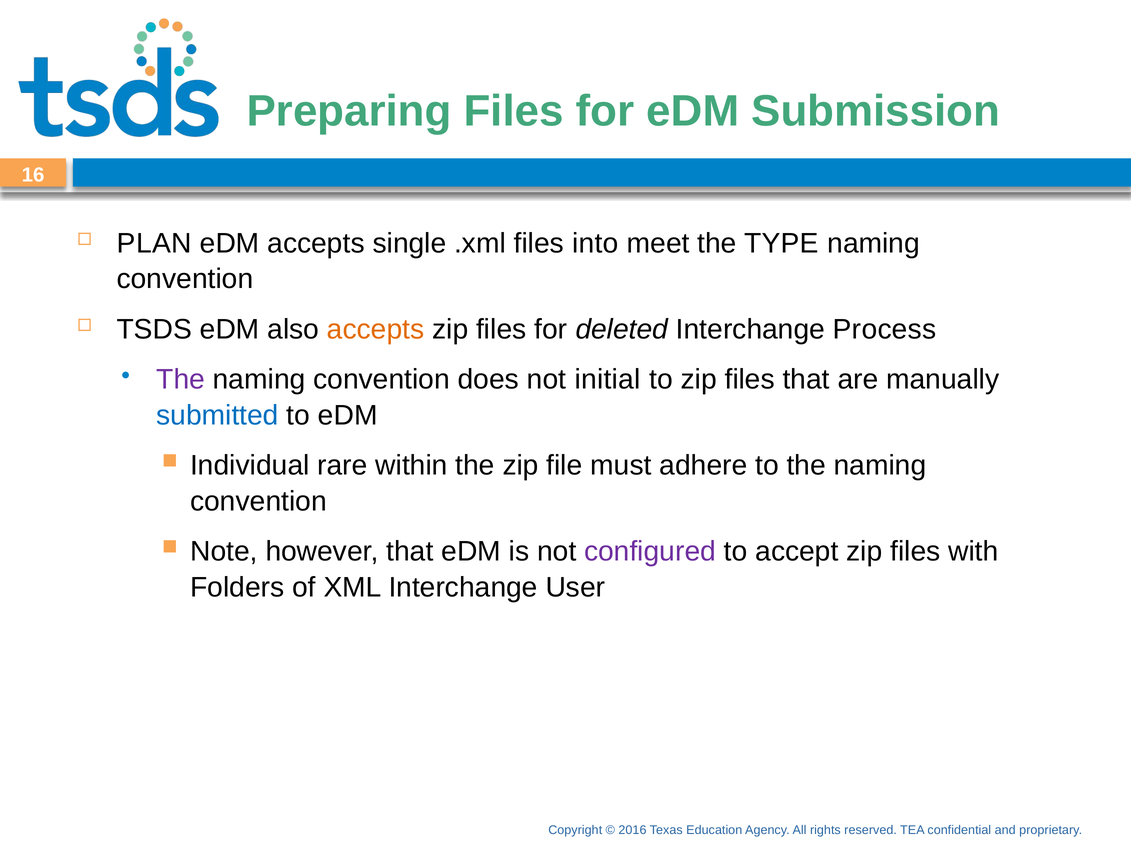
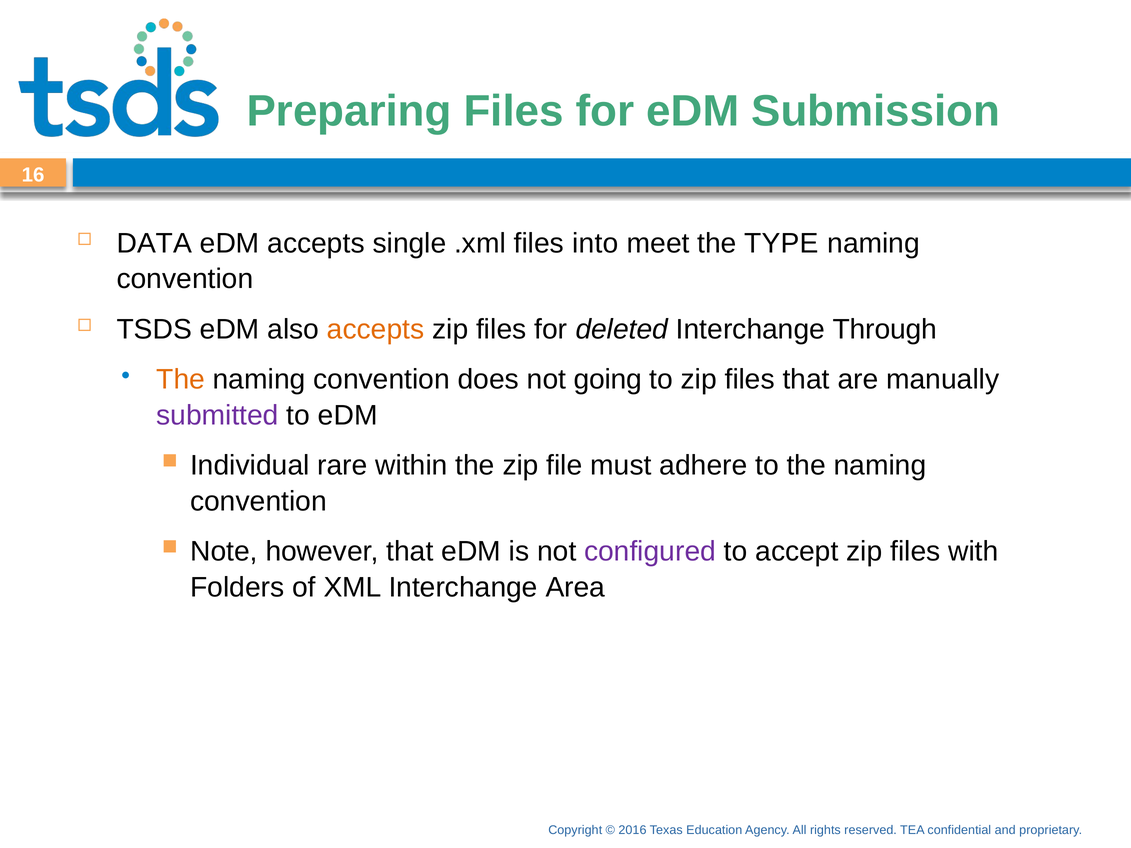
PLAN: PLAN -> DATA
Process: Process -> Through
The at (181, 379) colour: purple -> orange
initial: initial -> going
submitted colour: blue -> purple
User: User -> Area
